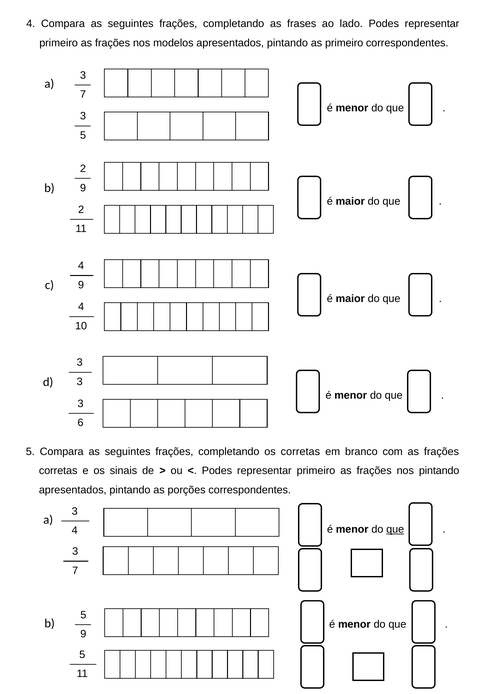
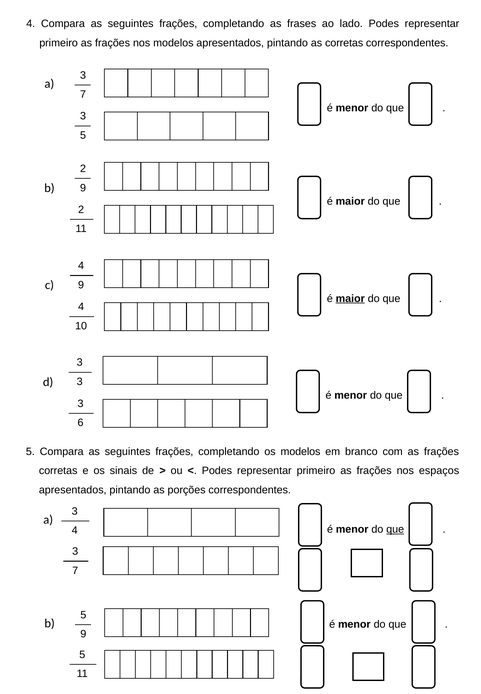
as primeiro: primeiro -> corretas
maior at (350, 299) underline: none -> present
os corretas: corretas -> modelos
nos pintando: pintando -> espaços
